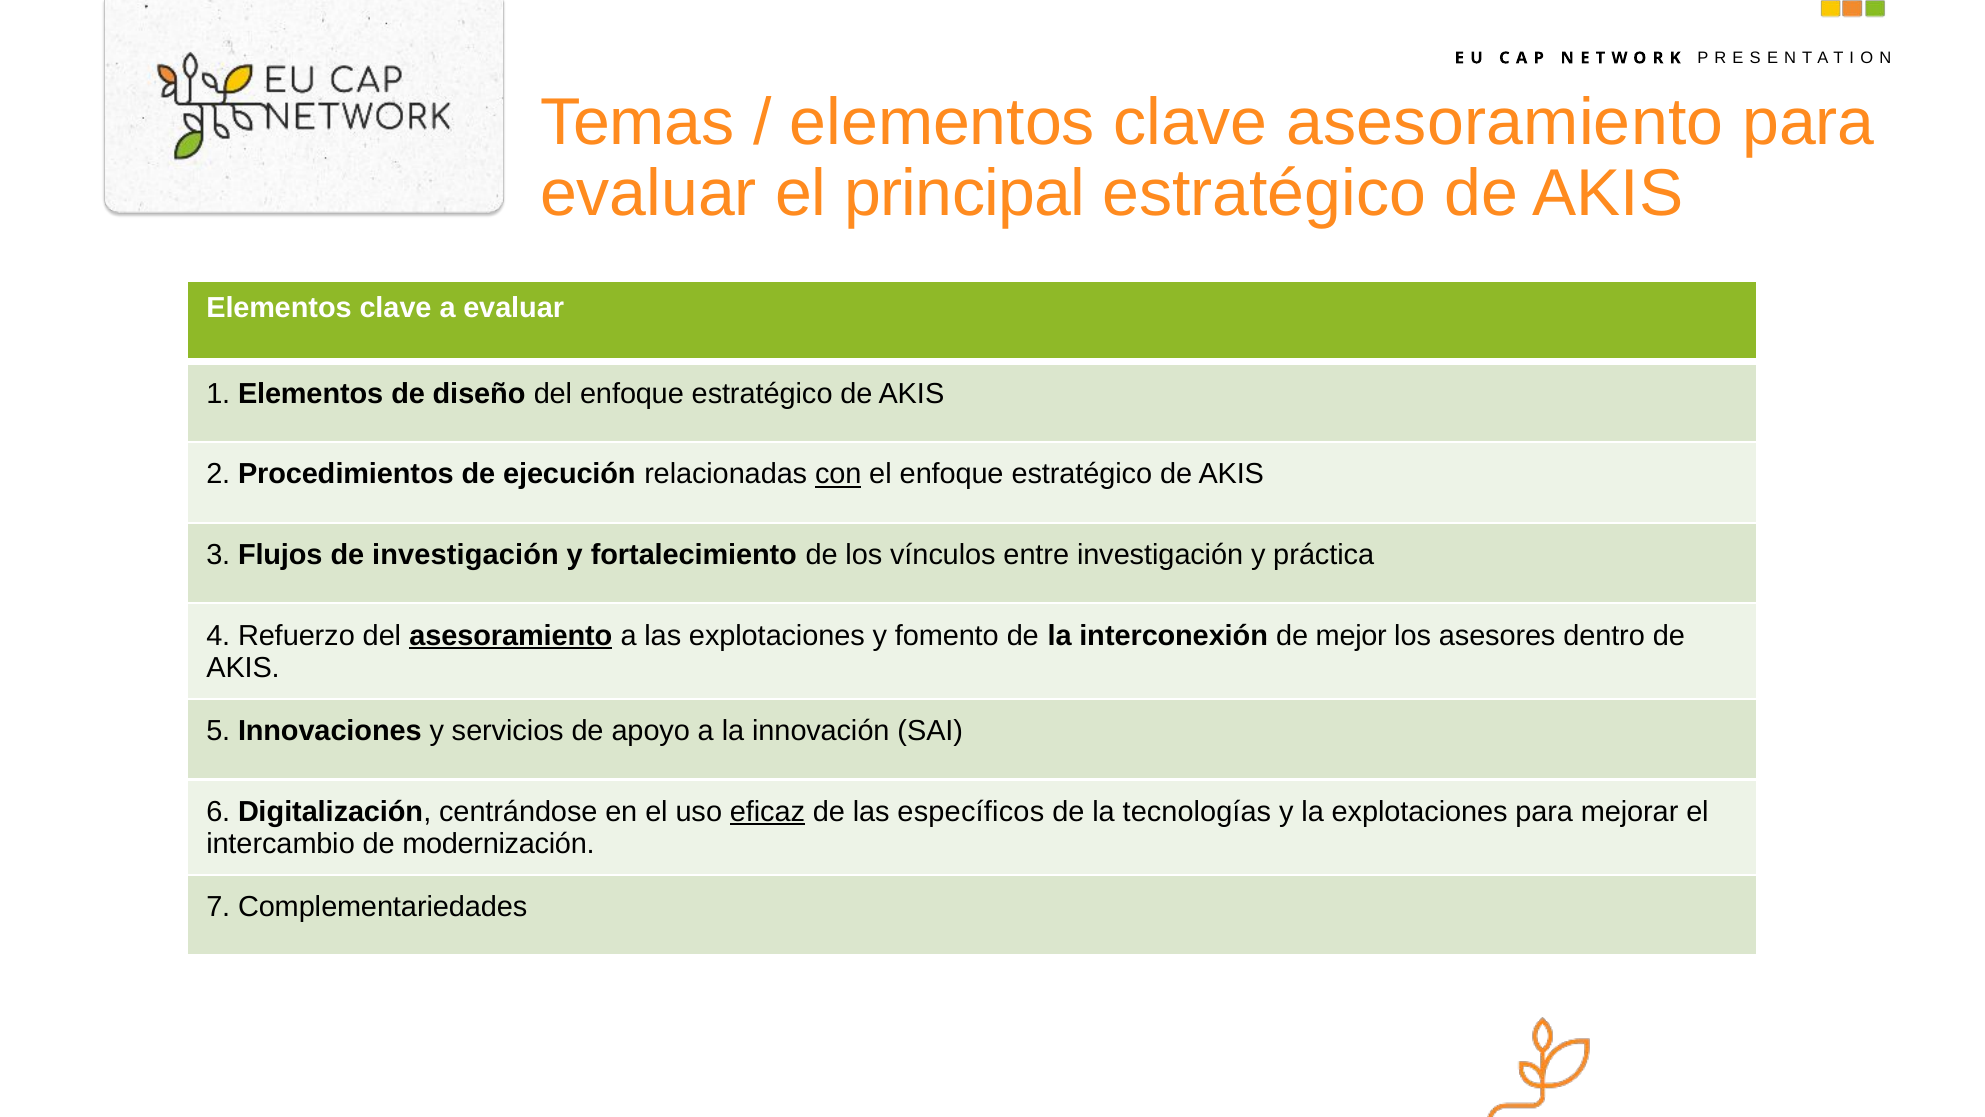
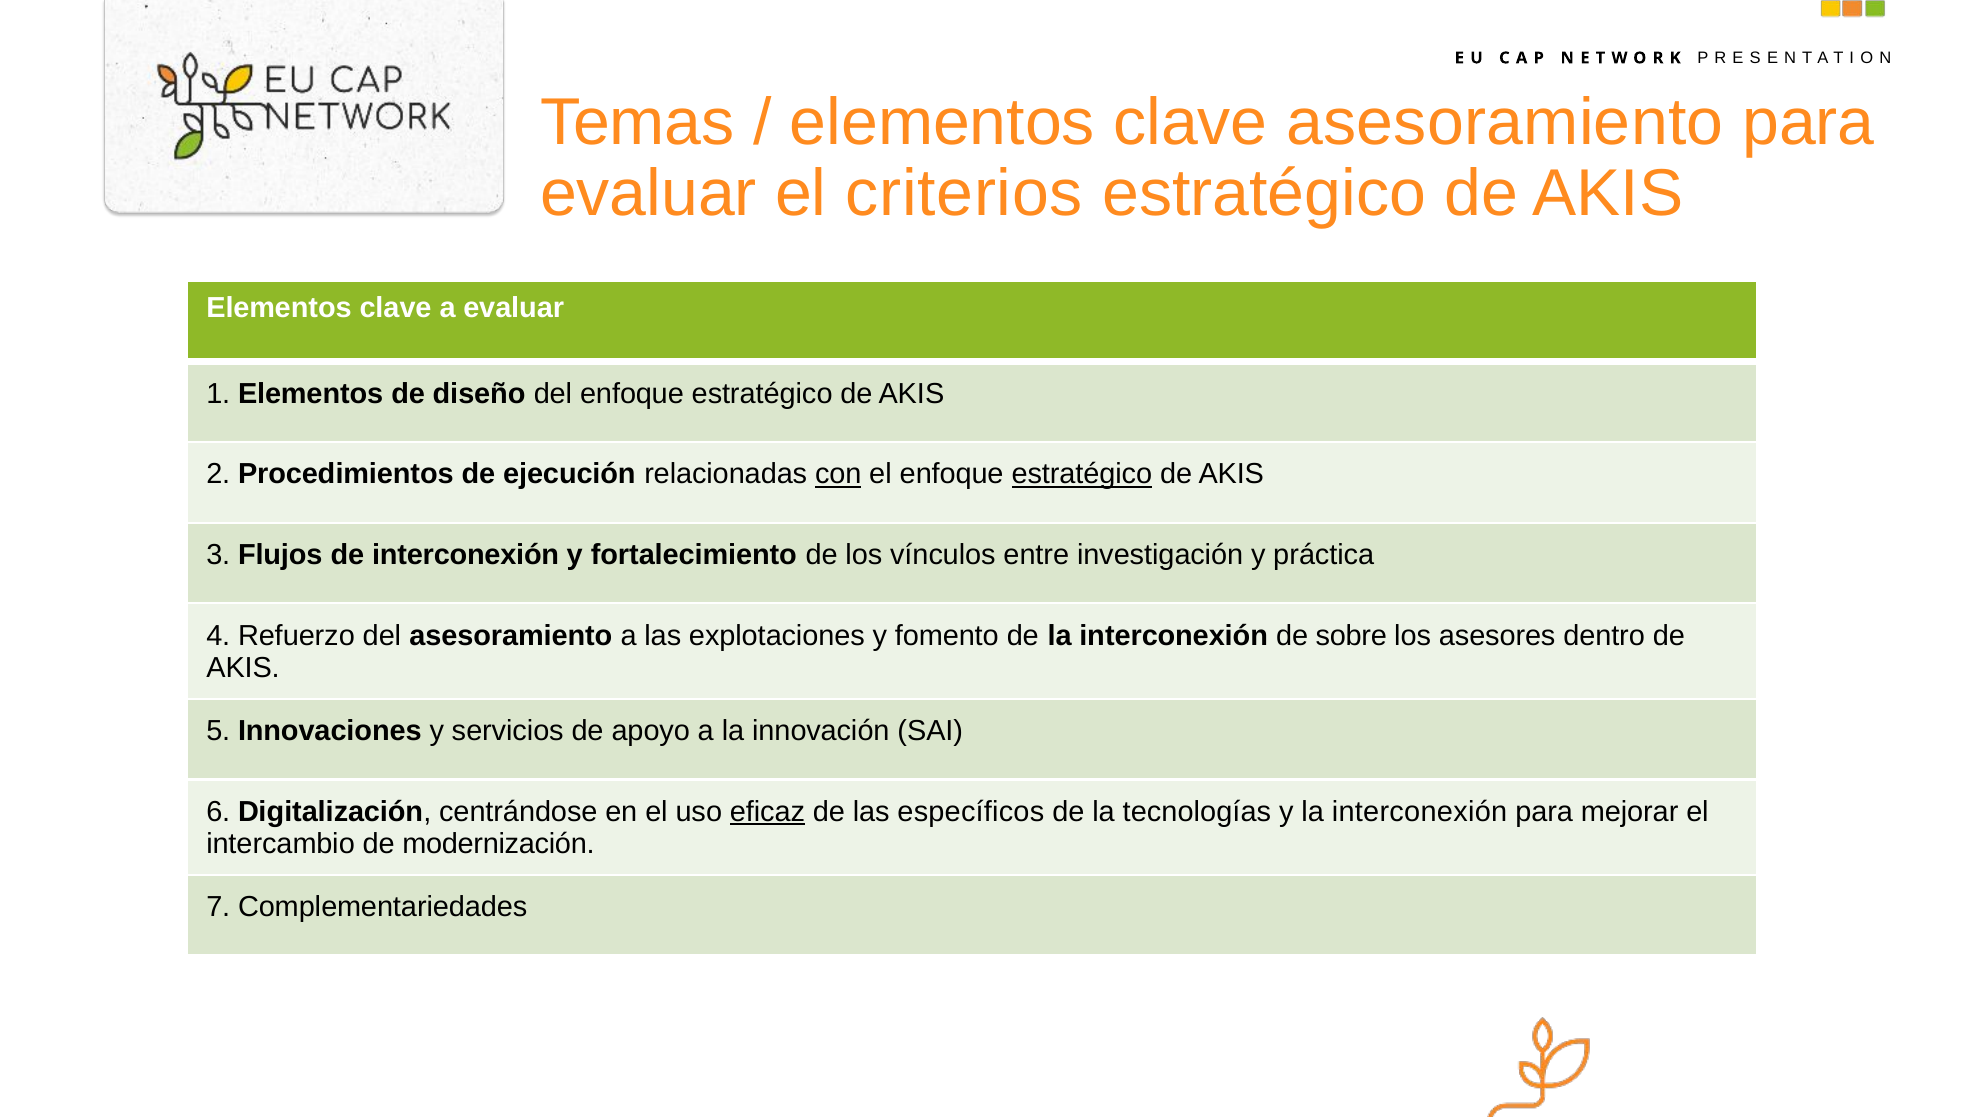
principal: principal -> criterios
estratégico at (1082, 474) underline: none -> present
de investigación: investigación -> interconexión
asesoramiento at (511, 635) underline: present -> none
mejor: mejor -> sobre
y la explotaciones: explotaciones -> interconexión
